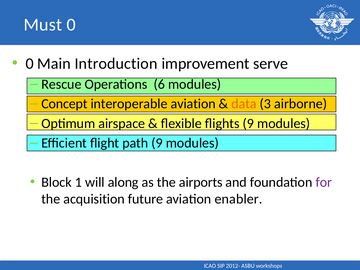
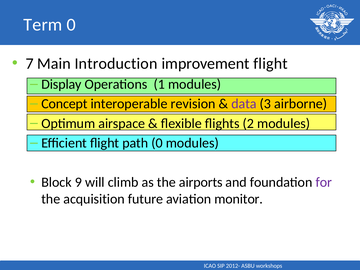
Must: Must -> Term
0 at (30, 63): 0 -> 7
improvement serve: serve -> flight
Rescue: Rescue -> Display
6: 6 -> 1
interoperable aviation: aviation -> revision
data colour: orange -> purple
flights 9: 9 -> 2
path 9: 9 -> 0
1: 1 -> 9
along: along -> climb
enabler: enabler -> monitor
